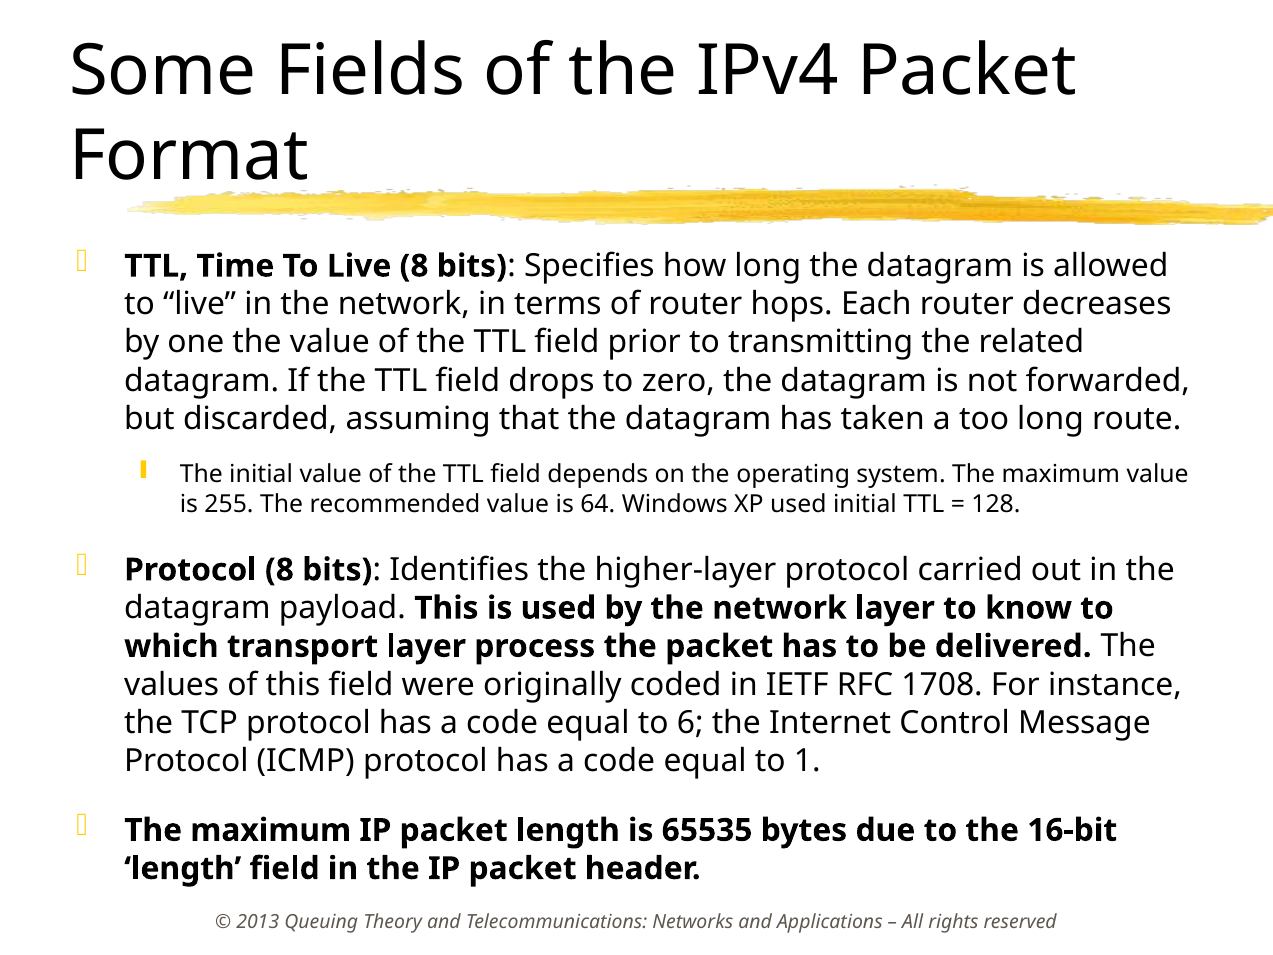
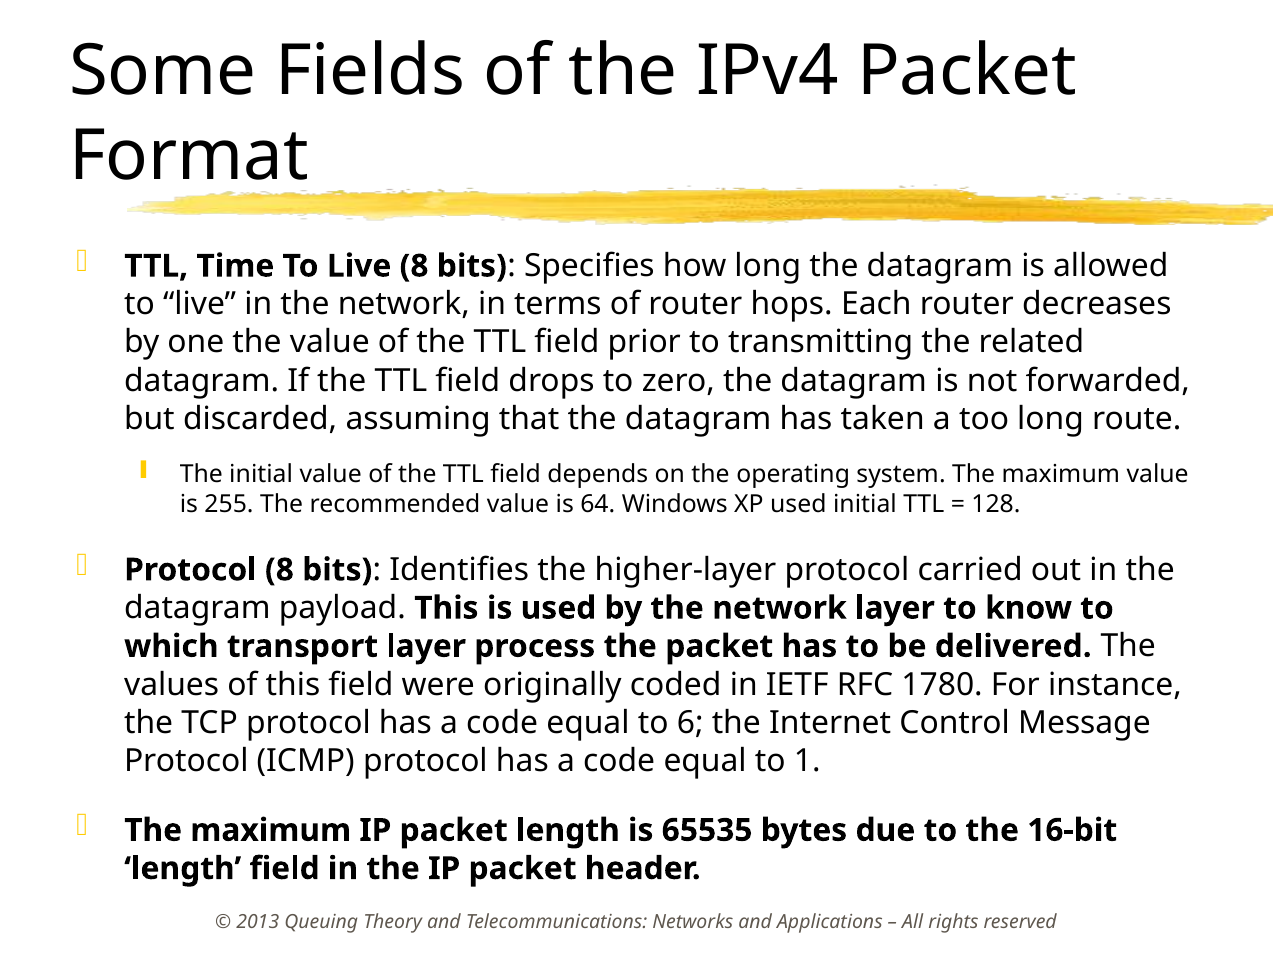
1708: 1708 -> 1780
